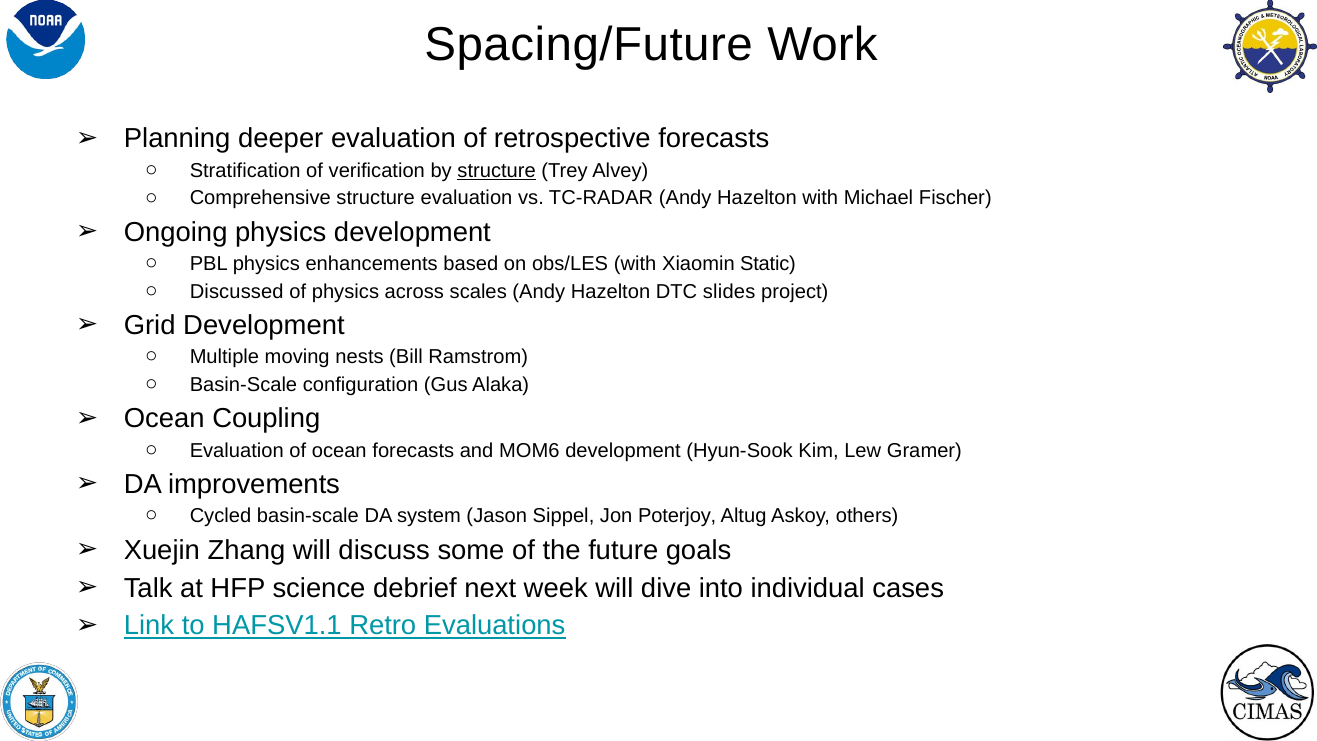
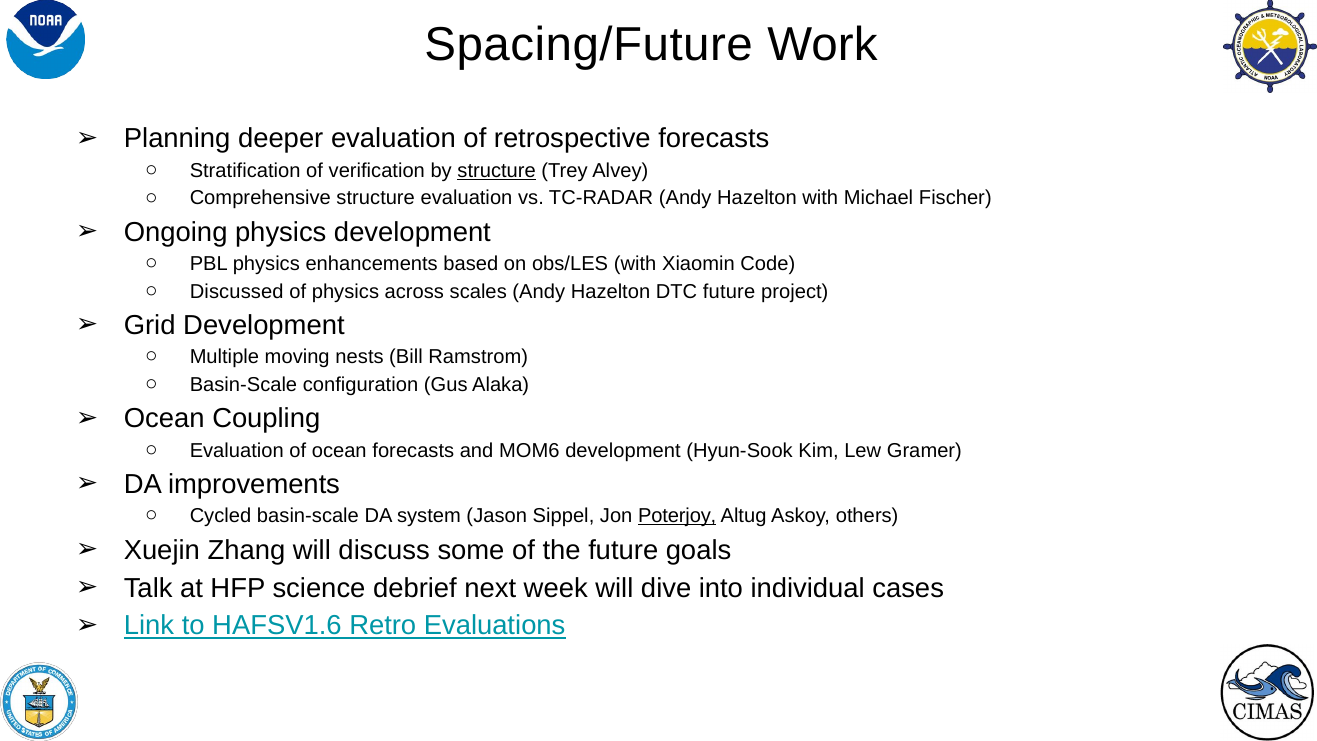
Static: Static -> Code
DTC slides: slides -> future
Poterjoy underline: none -> present
HAFSV1.1: HAFSV1.1 -> HAFSV1.6
